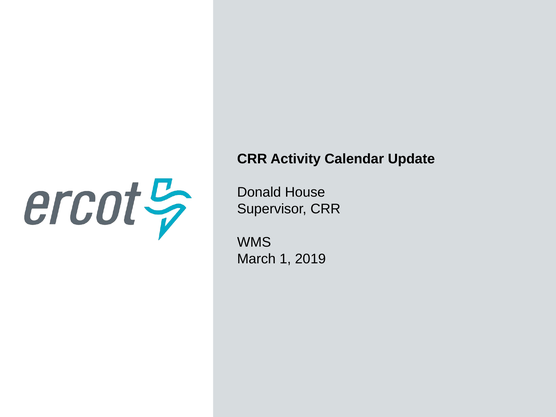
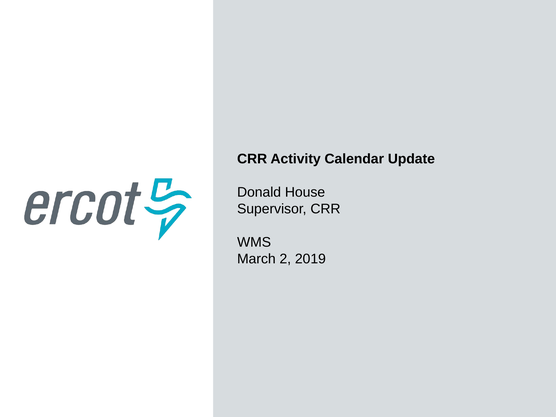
1: 1 -> 2
